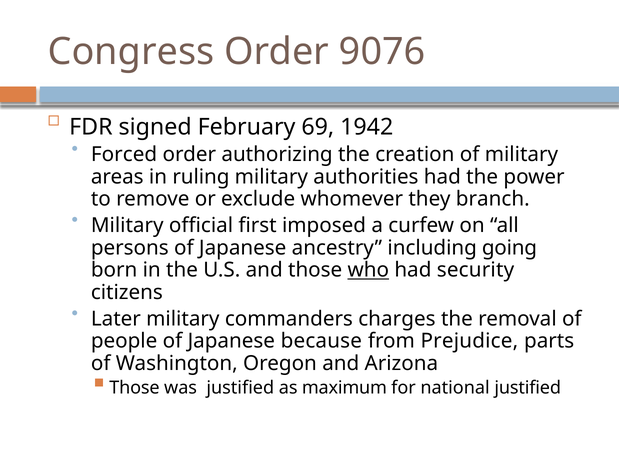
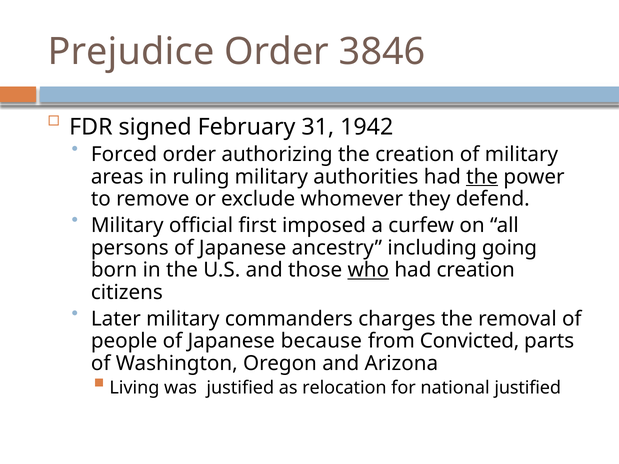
Congress: Congress -> Prejudice
9076: 9076 -> 3846
69: 69 -> 31
the at (482, 177) underline: none -> present
branch: branch -> defend
had security: security -> creation
Prejudice: Prejudice -> Convicted
Those at (134, 388): Those -> Living
maximum: maximum -> relocation
